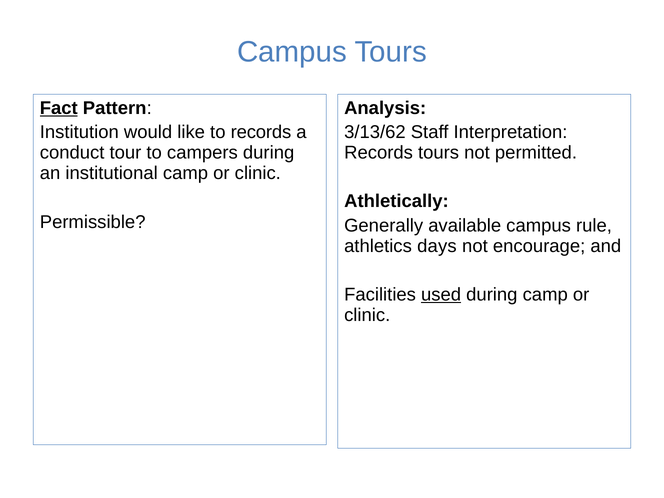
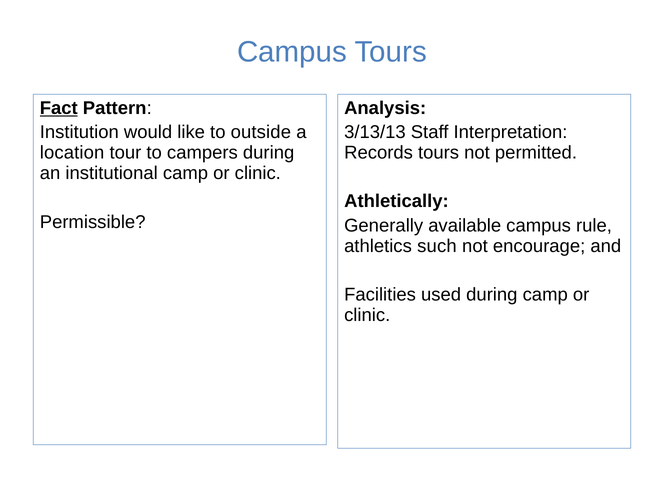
to records: records -> outside
3/13/62: 3/13/62 -> 3/13/13
conduct: conduct -> location
days: days -> such
used underline: present -> none
